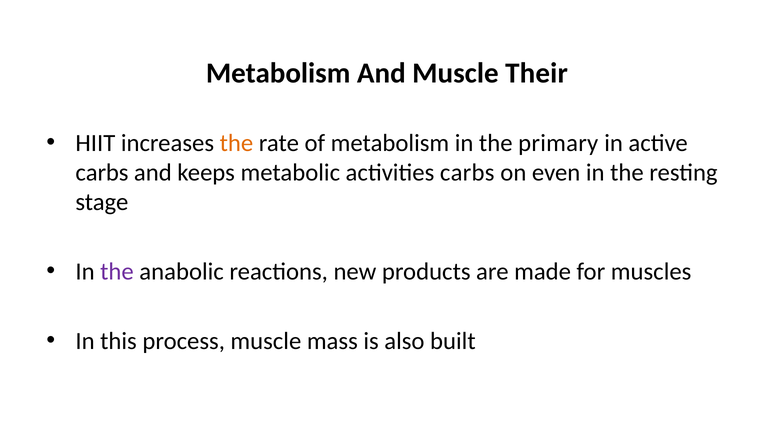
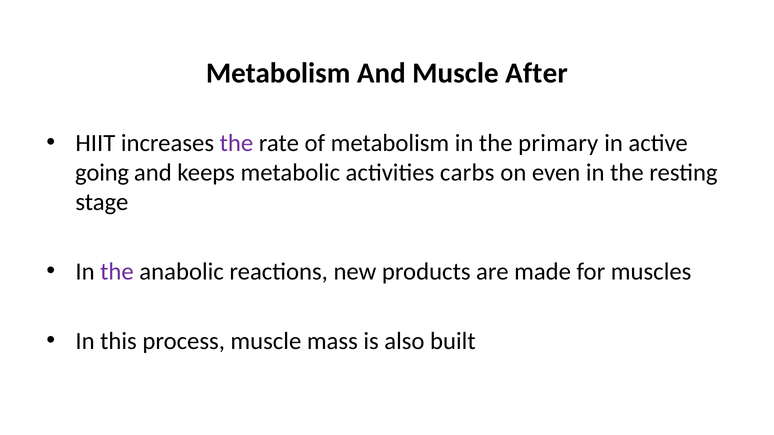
Their: Their -> After
the at (236, 143) colour: orange -> purple
carbs at (102, 173): carbs -> going
